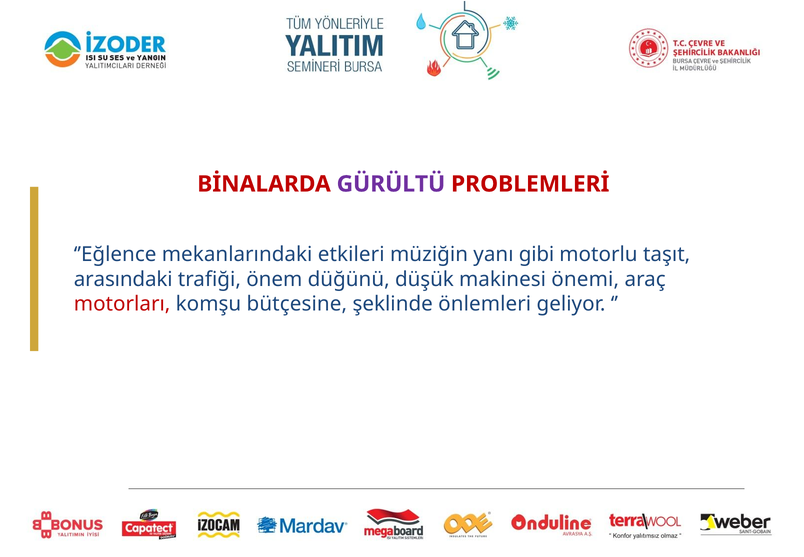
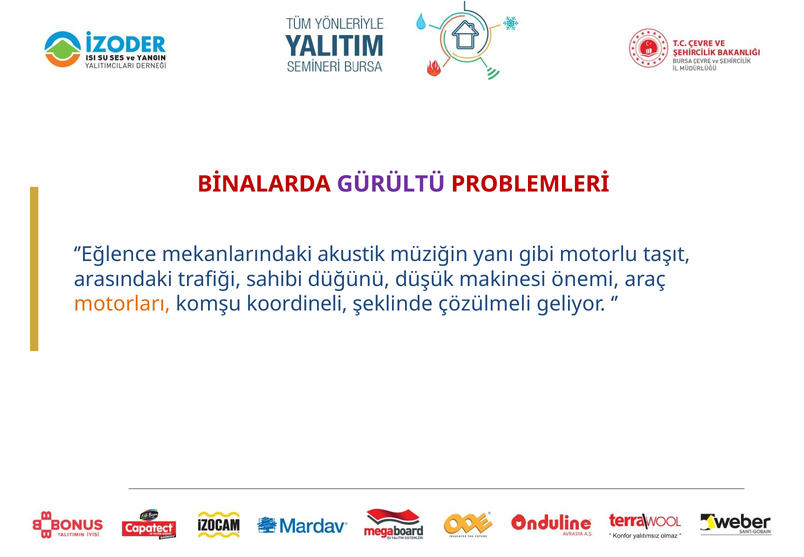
etkileri: etkileri -> akustik
önem: önem -> sahibi
motorları colour: red -> orange
bütçesine: bütçesine -> koordineli
önlemleri: önlemleri -> çözülmeli
